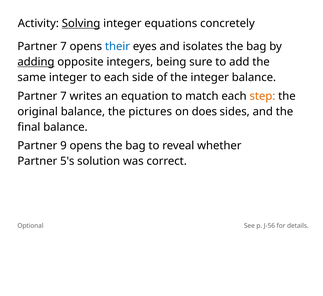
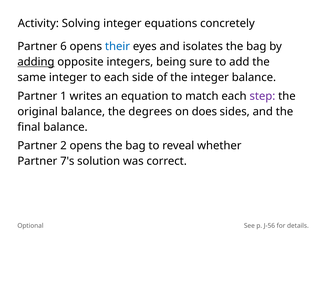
Solving underline: present -> none
7 at (63, 46): 7 -> 6
7 at (63, 96): 7 -> 1
step colour: orange -> purple
pictures: pictures -> degrees
9: 9 -> 2
5's: 5's -> 7's
